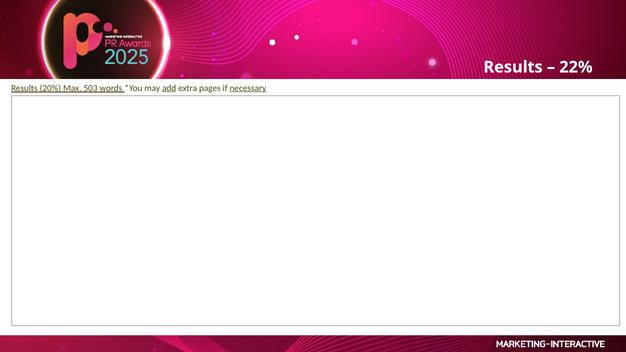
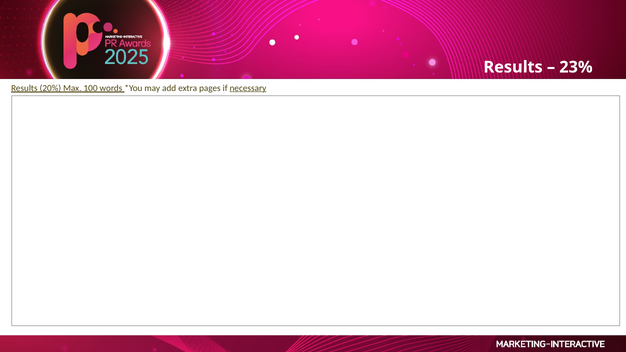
22%: 22% -> 23%
503: 503 -> 100
add underline: present -> none
